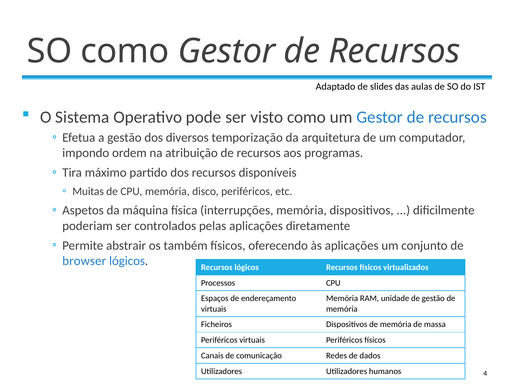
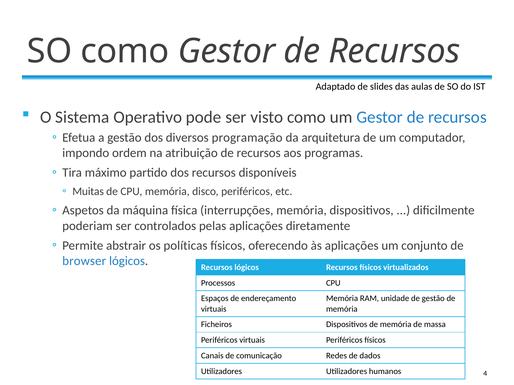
temporização: temporização -> programação
também: também -> políticas
